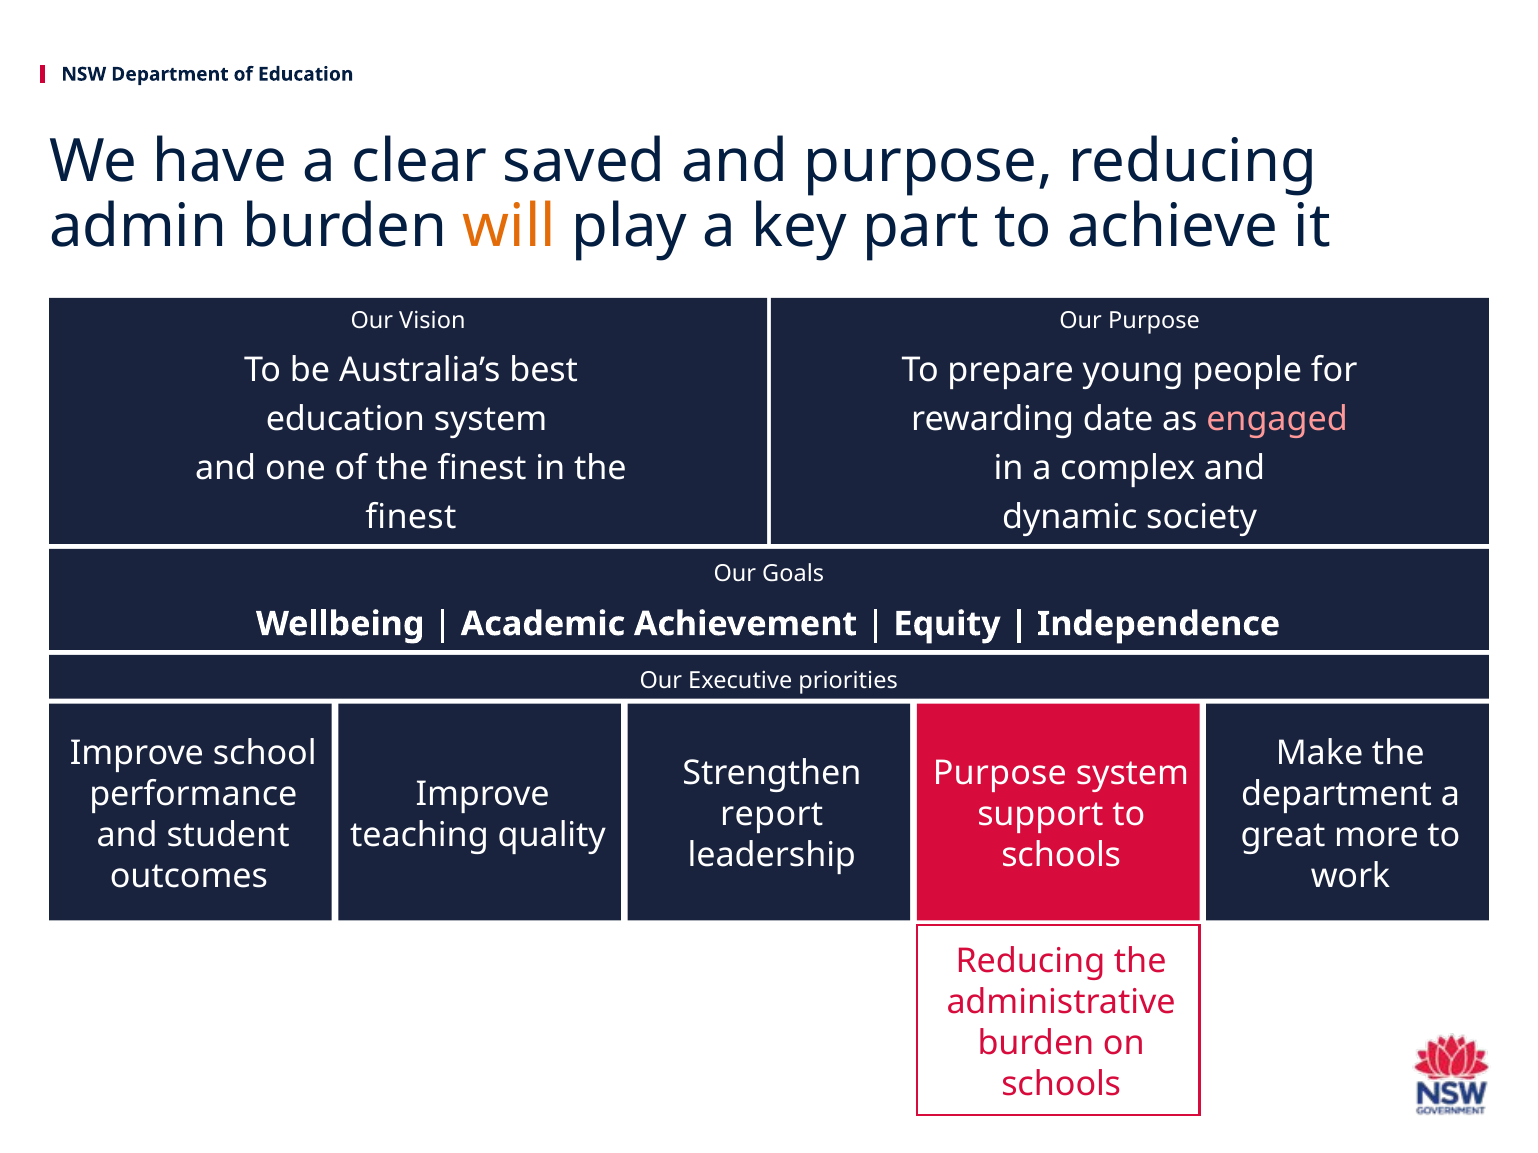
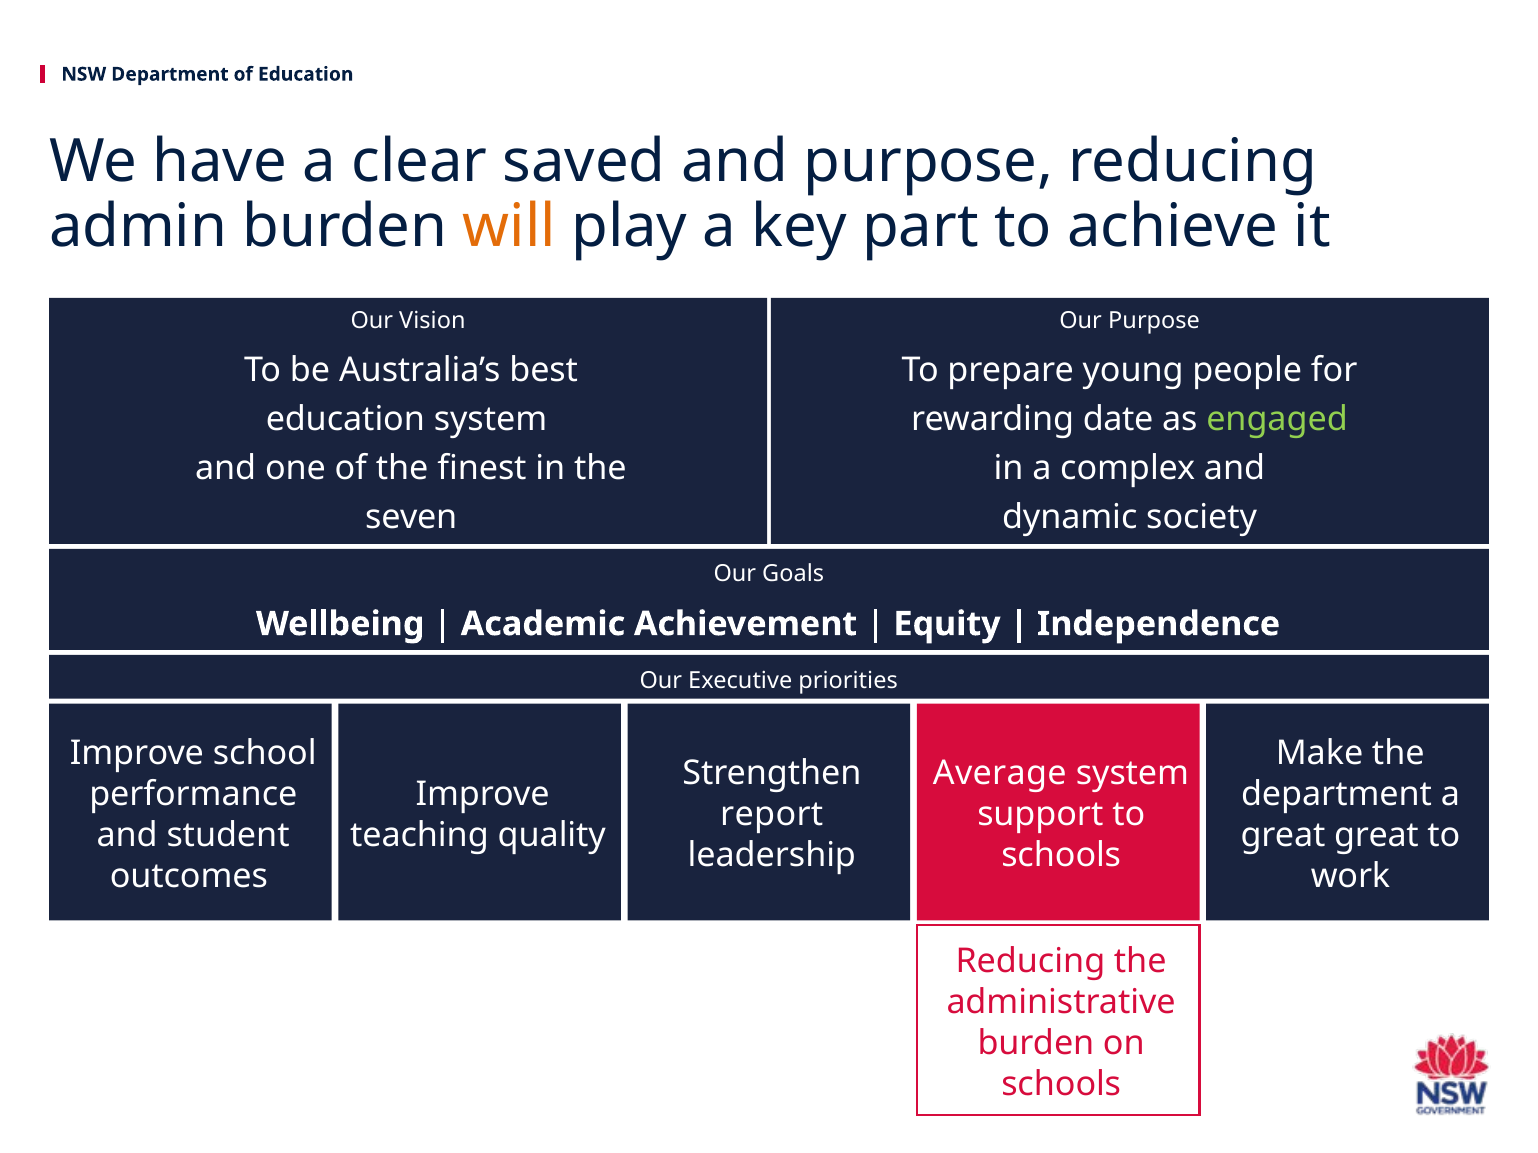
engaged colour: pink -> light green
finest at (411, 518): finest -> seven
Purpose at (1000, 774): Purpose -> Average
great more: more -> great
